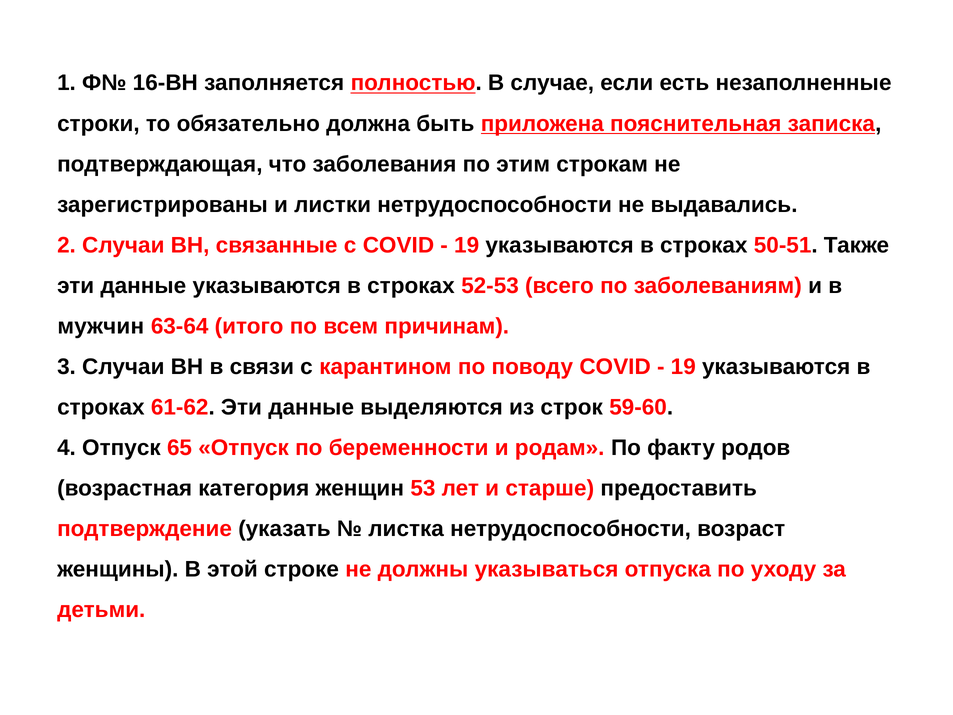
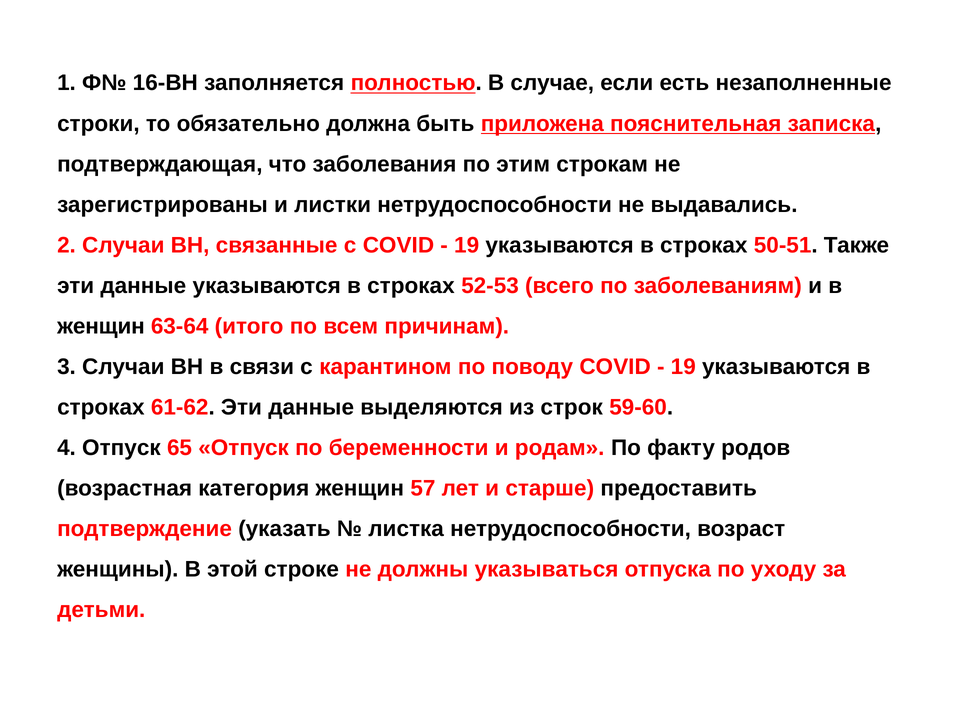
мужчин at (101, 326): мужчин -> женщин
53: 53 -> 57
